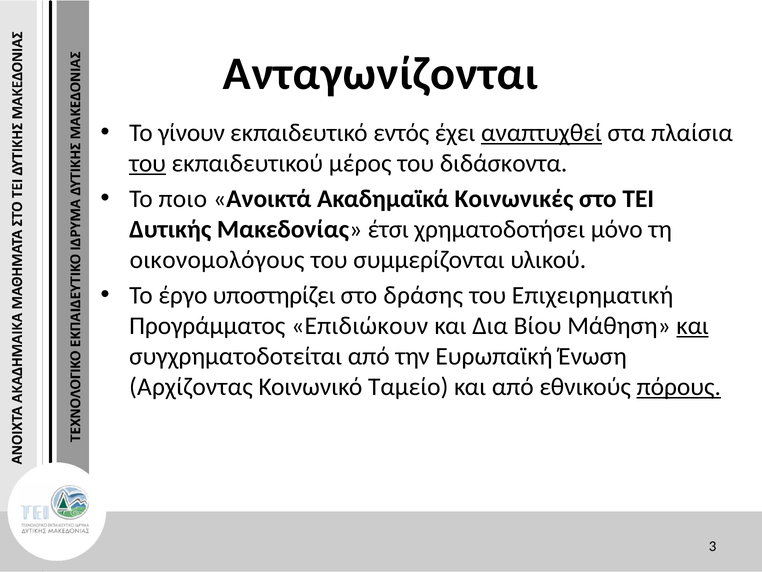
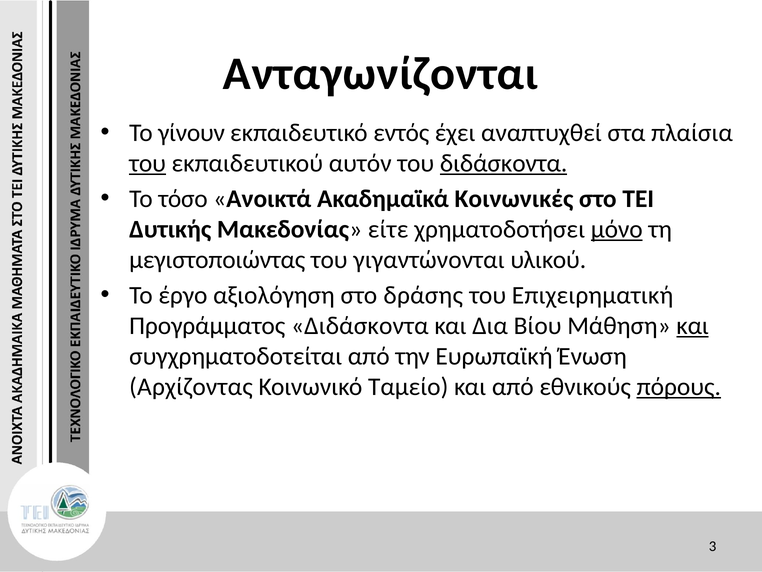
αναπτυχθεί underline: present -> none
μέρος: μέρος -> αυτόν
διδάσκοντα at (504, 163) underline: none -> present
ποιο: ποιο -> τόσο
έτσι: έτσι -> είτε
μόνο underline: none -> present
οικονομολόγους: οικονομολόγους -> μεγιστοποιώντας
συμμερίζονται: συμμερίζονται -> γιγαντώνονται
υποστηρίζει: υποστηρίζει -> αξιολόγηση
Προγράμματος Επιδιώκουν: Επιδιώκουν -> Διδάσκοντα
